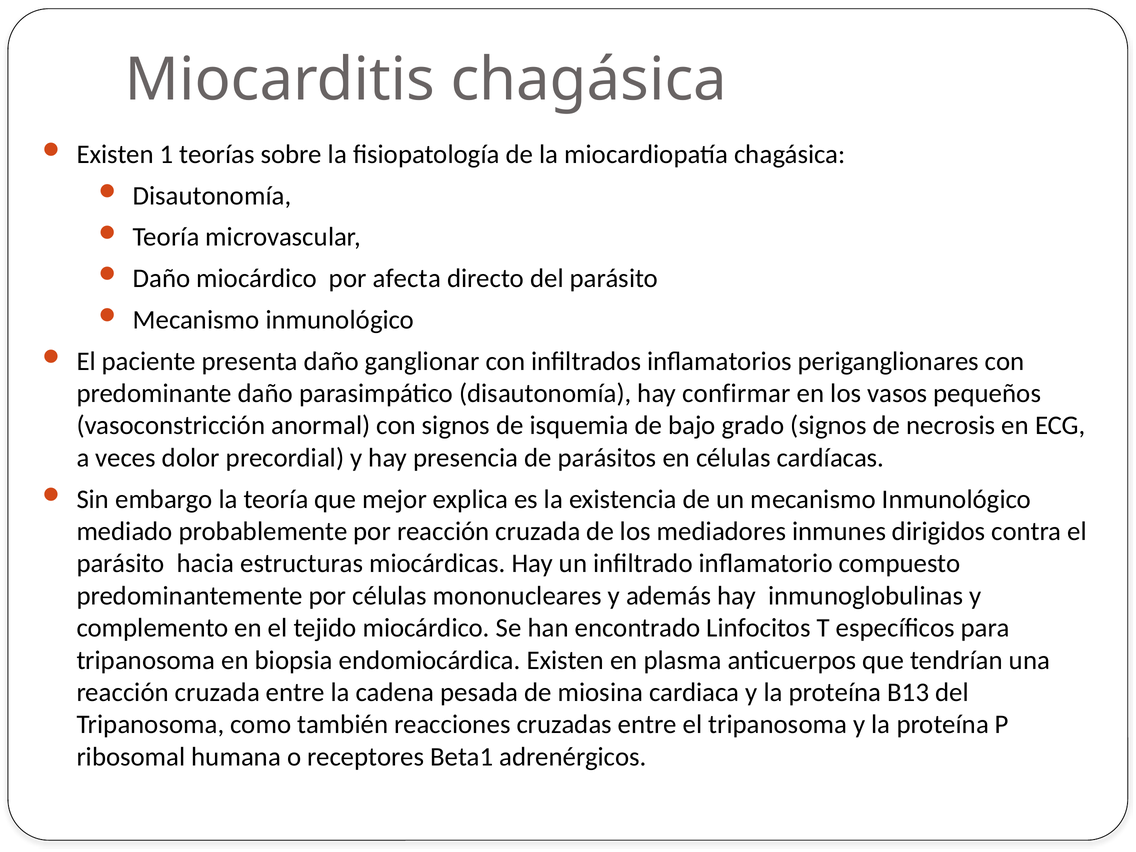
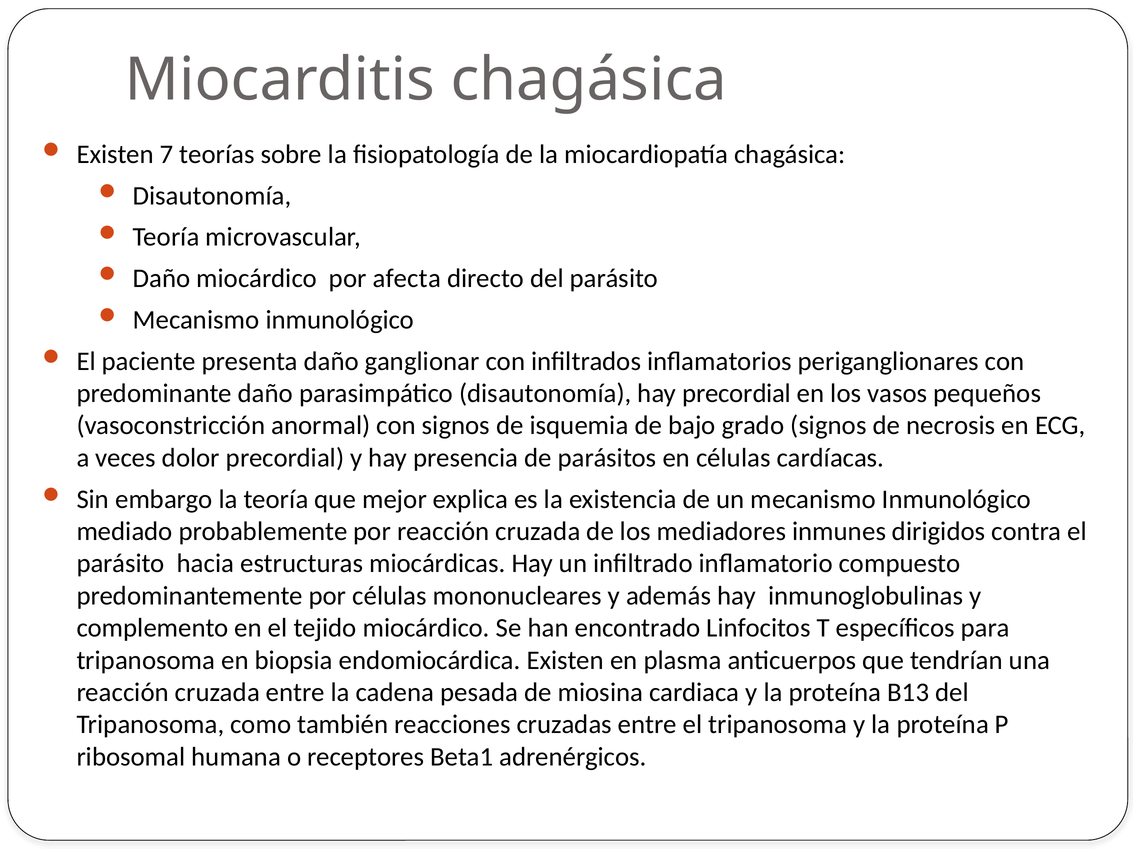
1: 1 -> 7
hay confirmar: confirmar -> precordial
